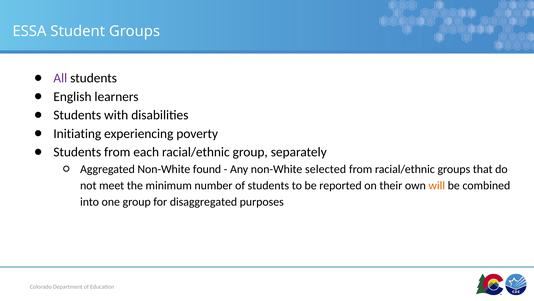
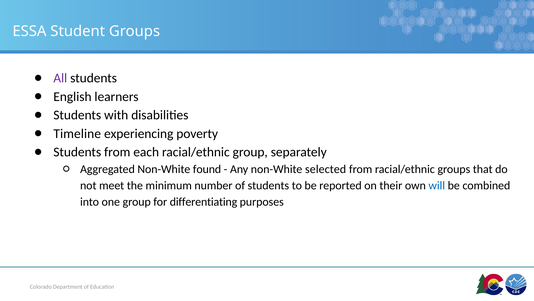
Initiating: Initiating -> Timeline
will colour: orange -> blue
disaggregated: disaggregated -> differentiating
